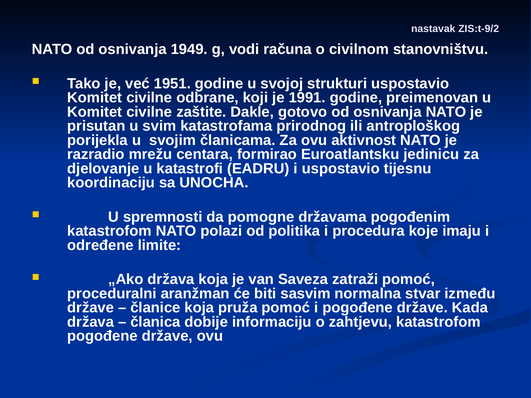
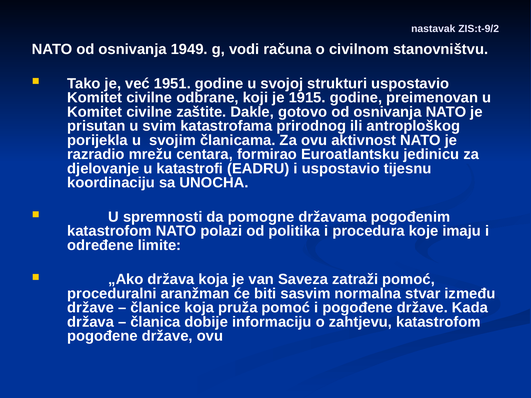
1991: 1991 -> 1915
